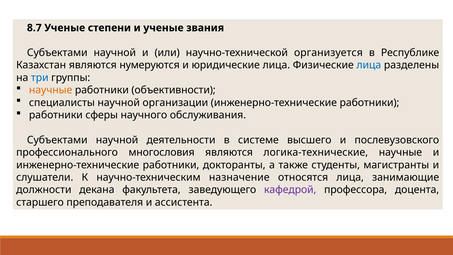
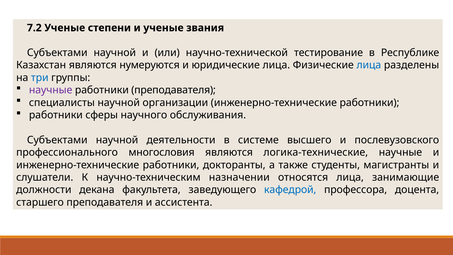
8.7: 8.7 -> 7.2
организуется: организуется -> тестирование
научные at (51, 90) colour: orange -> purple
работники объективности: объективности -> преподавателя
назначение: назначение -> назначении
кафедрой colour: purple -> blue
